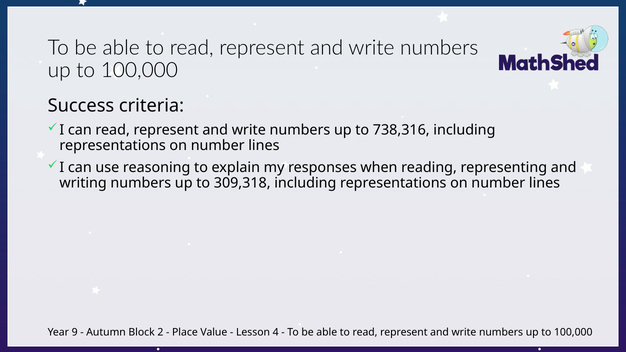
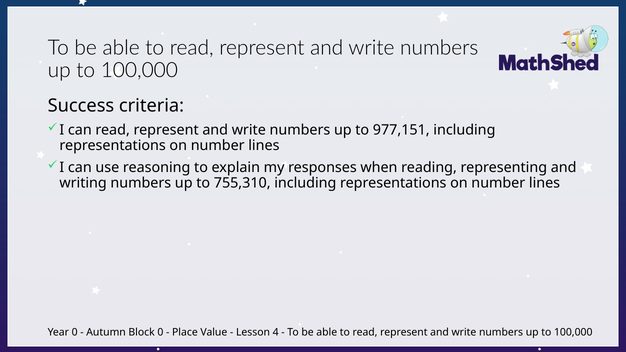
738,316: 738,316 -> 977,151
309,318: 309,318 -> 755,310
Year 9: 9 -> 0
Block 2: 2 -> 0
